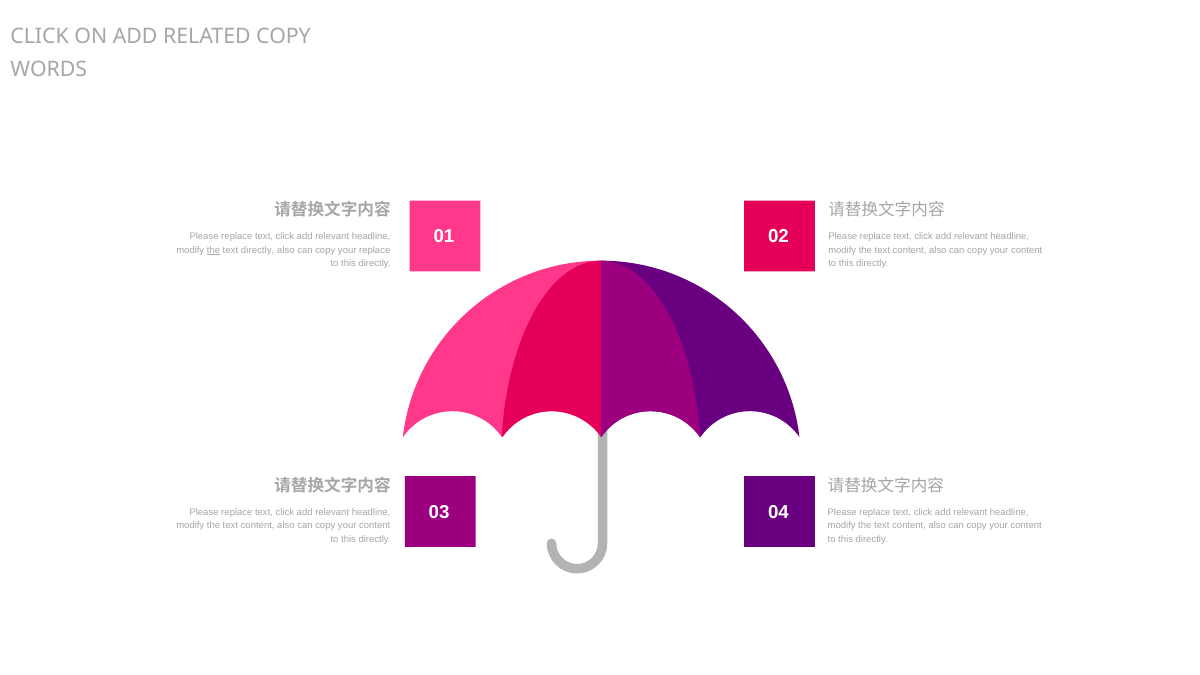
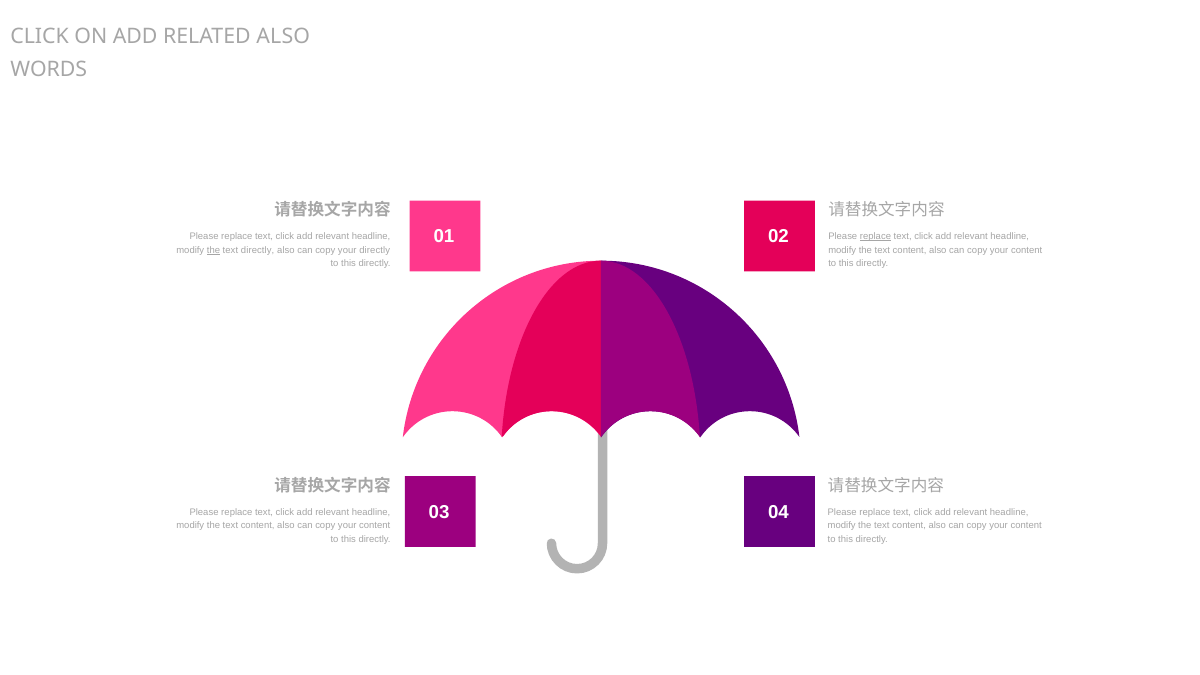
RELATED COPY: COPY -> ALSO
replace at (875, 237) underline: none -> present
your replace: replace -> directly
